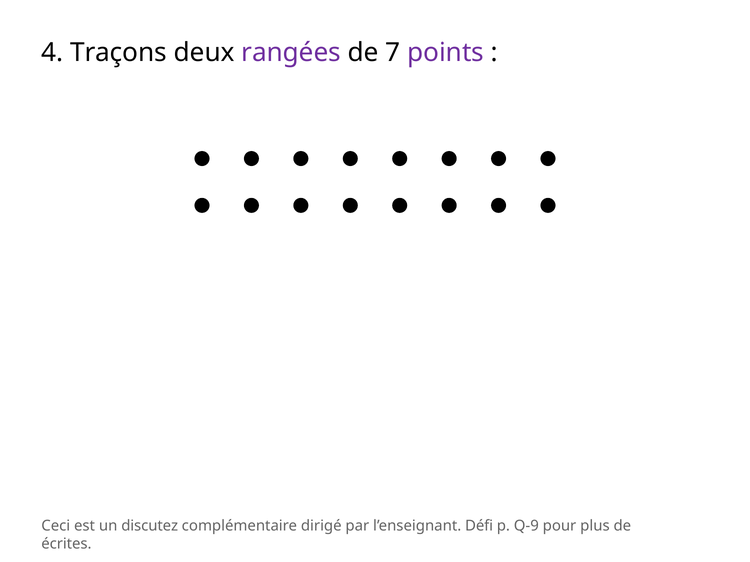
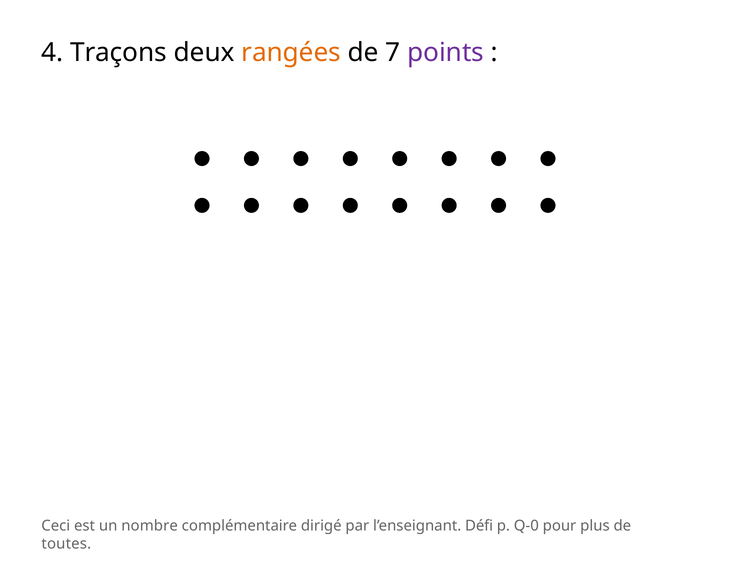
rangées colour: purple -> orange
discutez: discutez -> nombre
Q-9: Q-9 -> Q-0
écrites: écrites -> toutes
